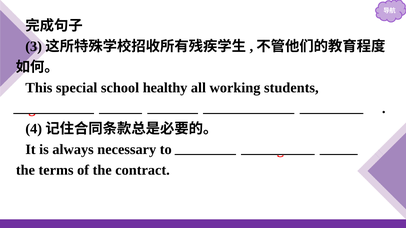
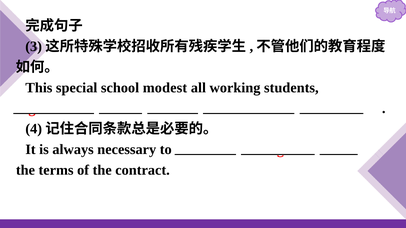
healthy: healthy -> modest
